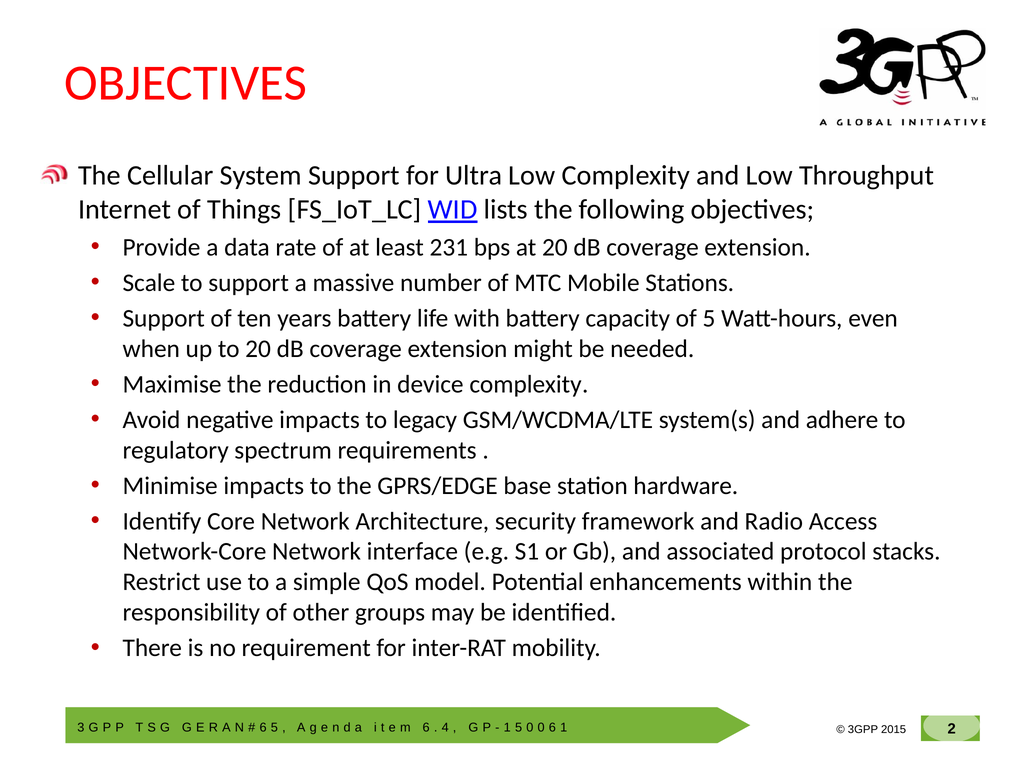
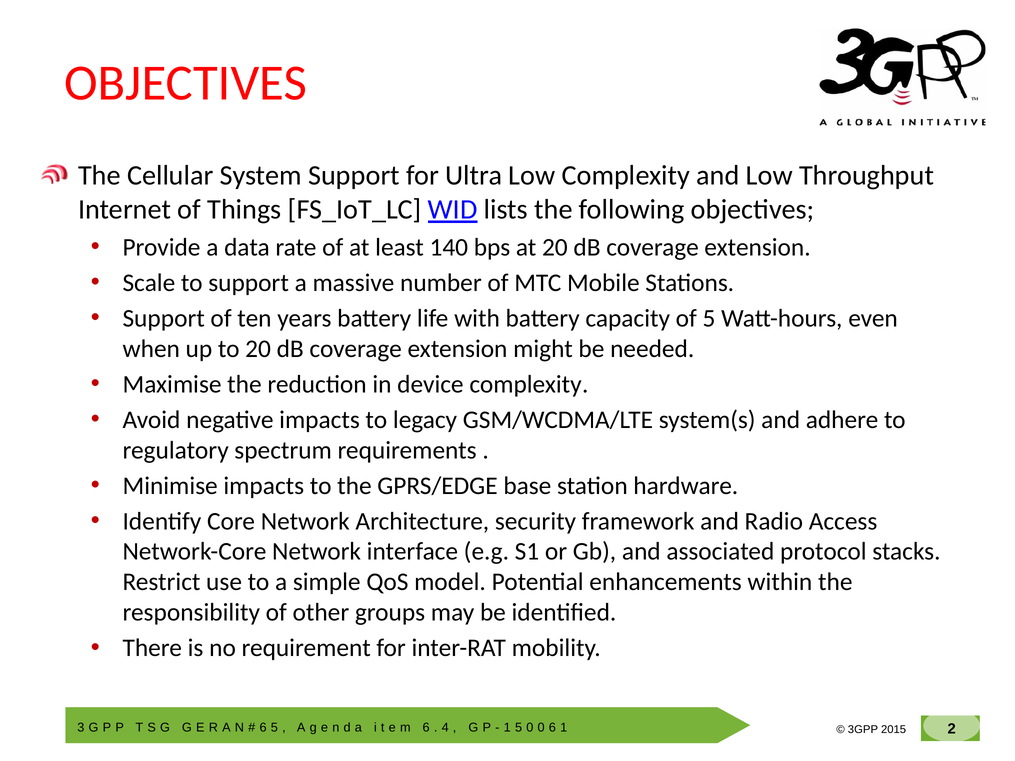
231: 231 -> 140
